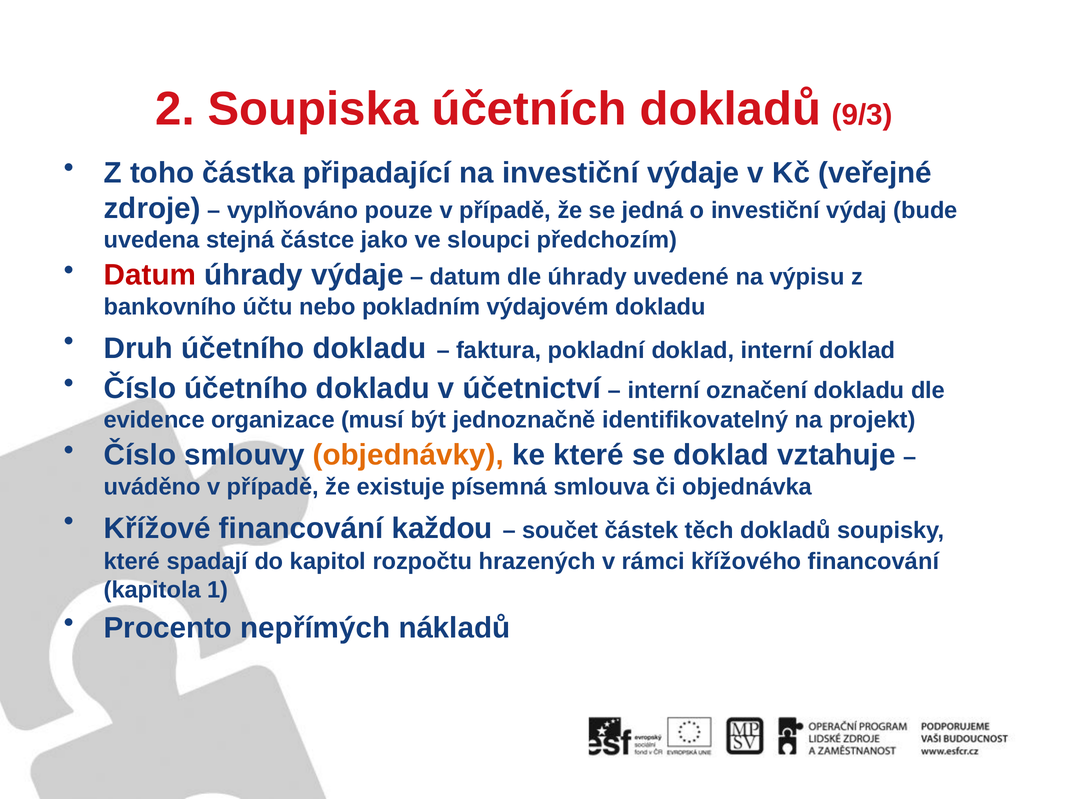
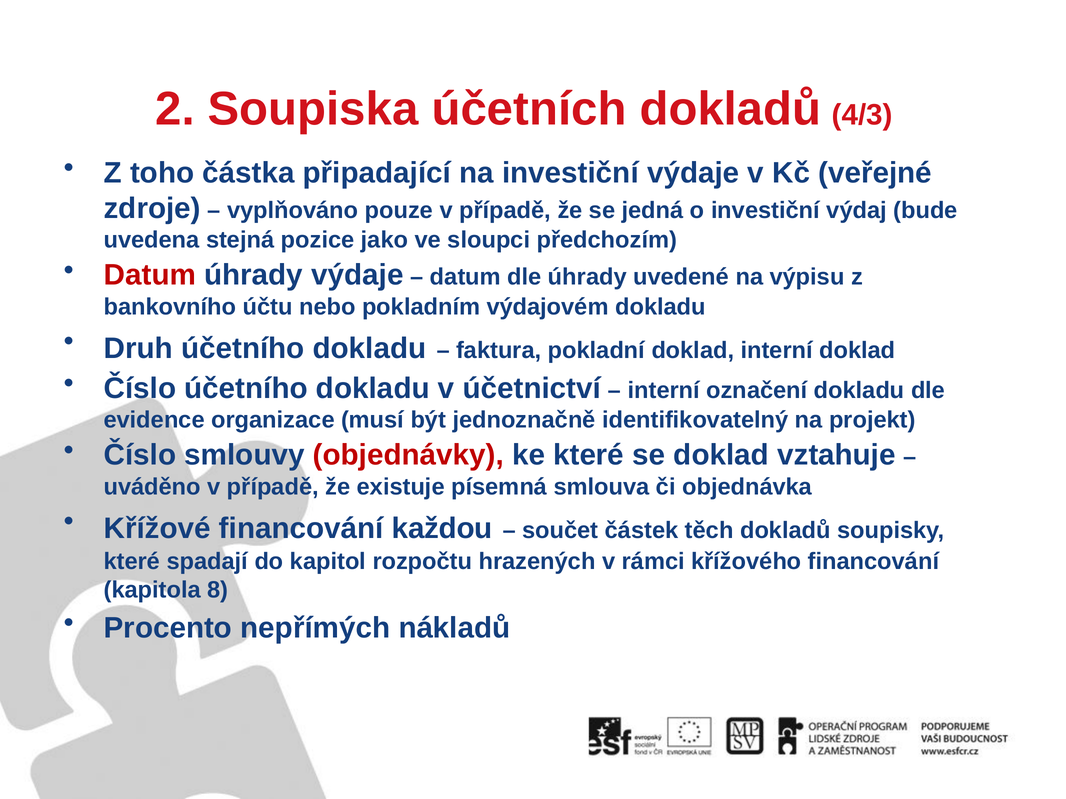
9/3: 9/3 -> 4/3
částce: částce -> pozice
objednávky colour: orange -> red
1: 1 -> 8
